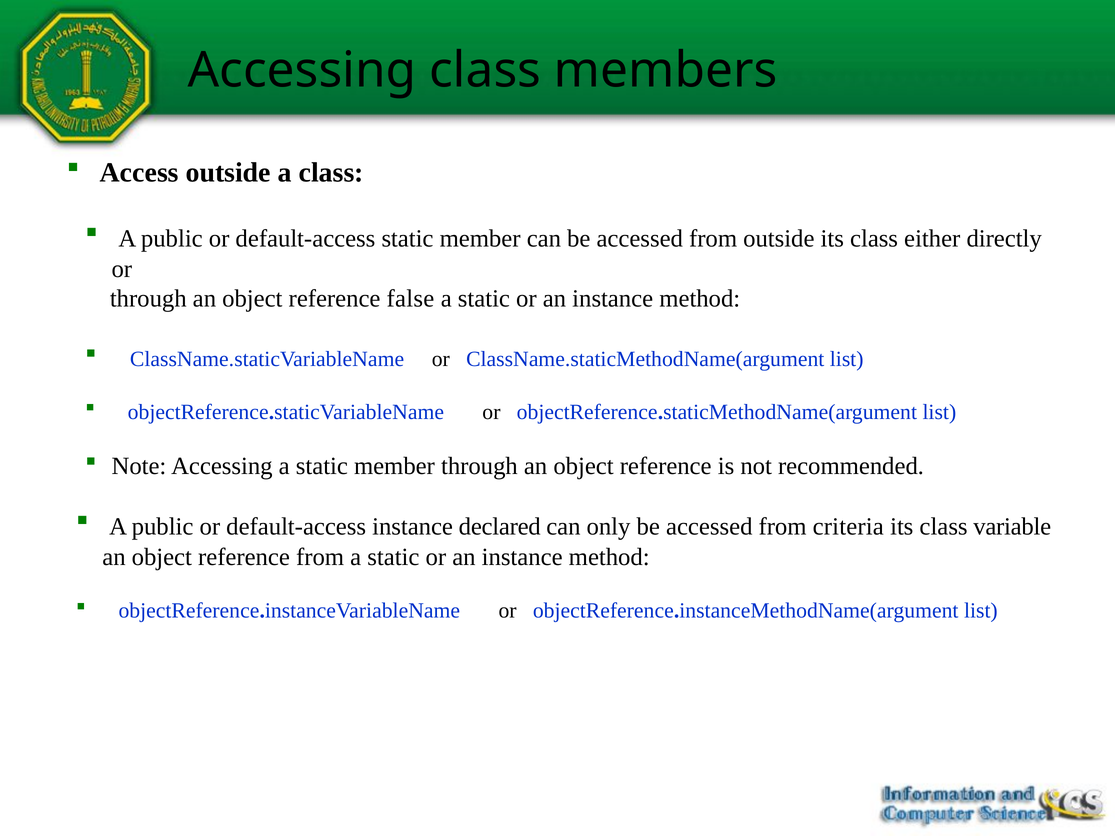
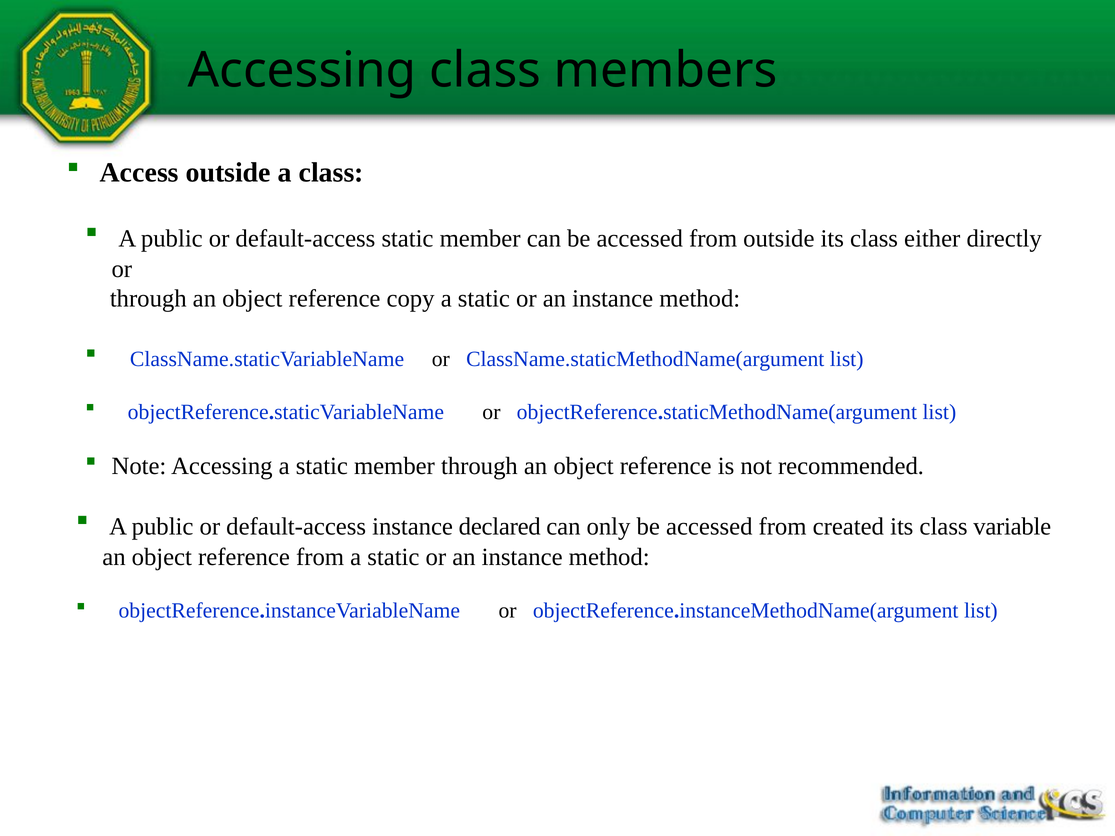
false: false -> copy
criteria: criteria -> created
